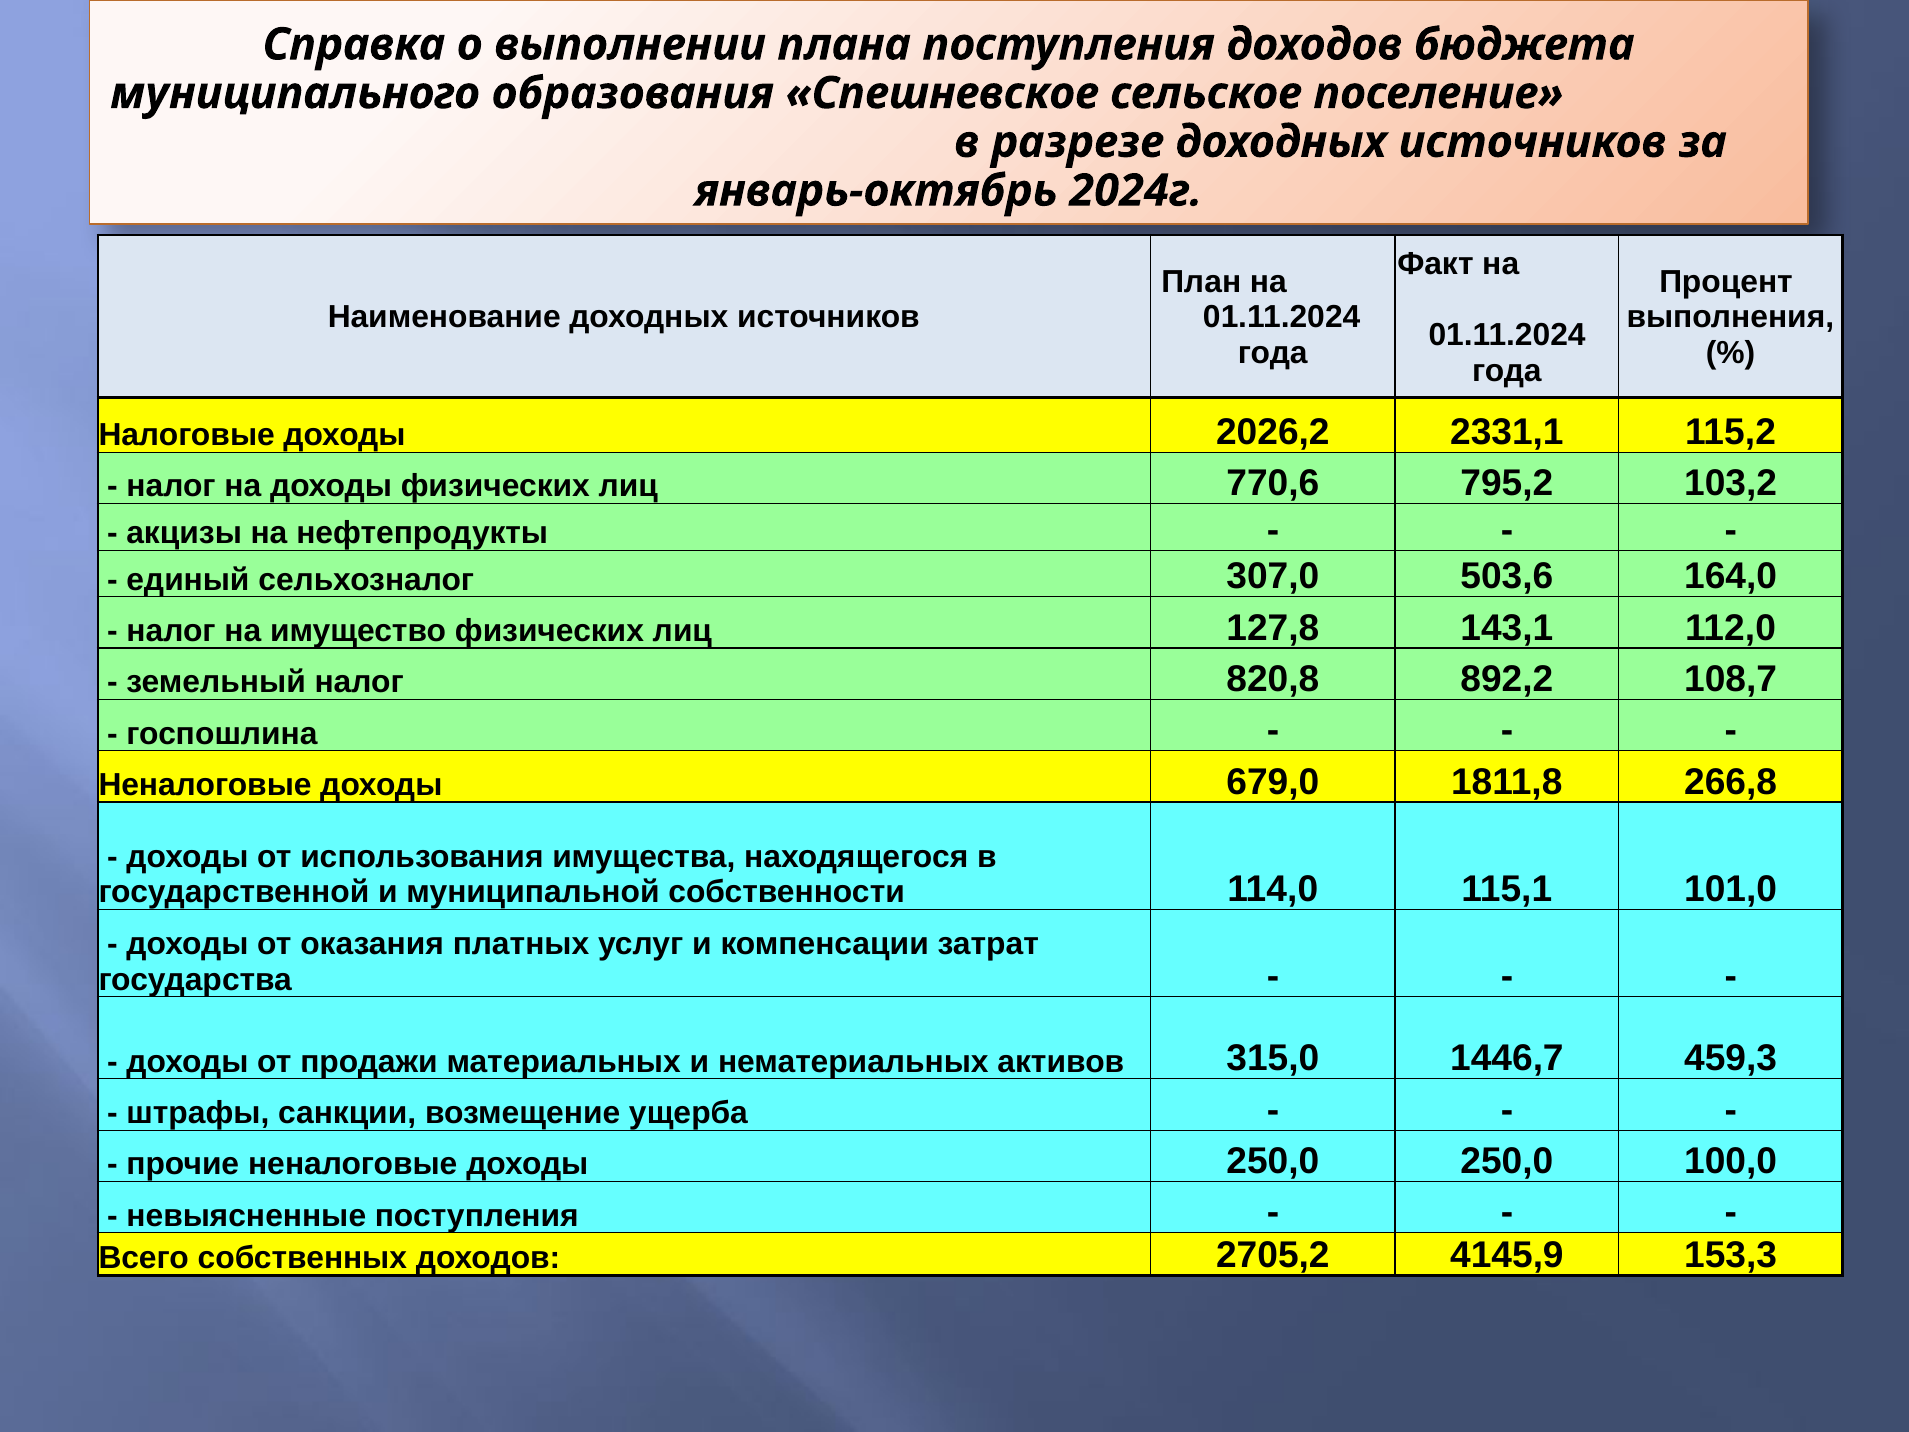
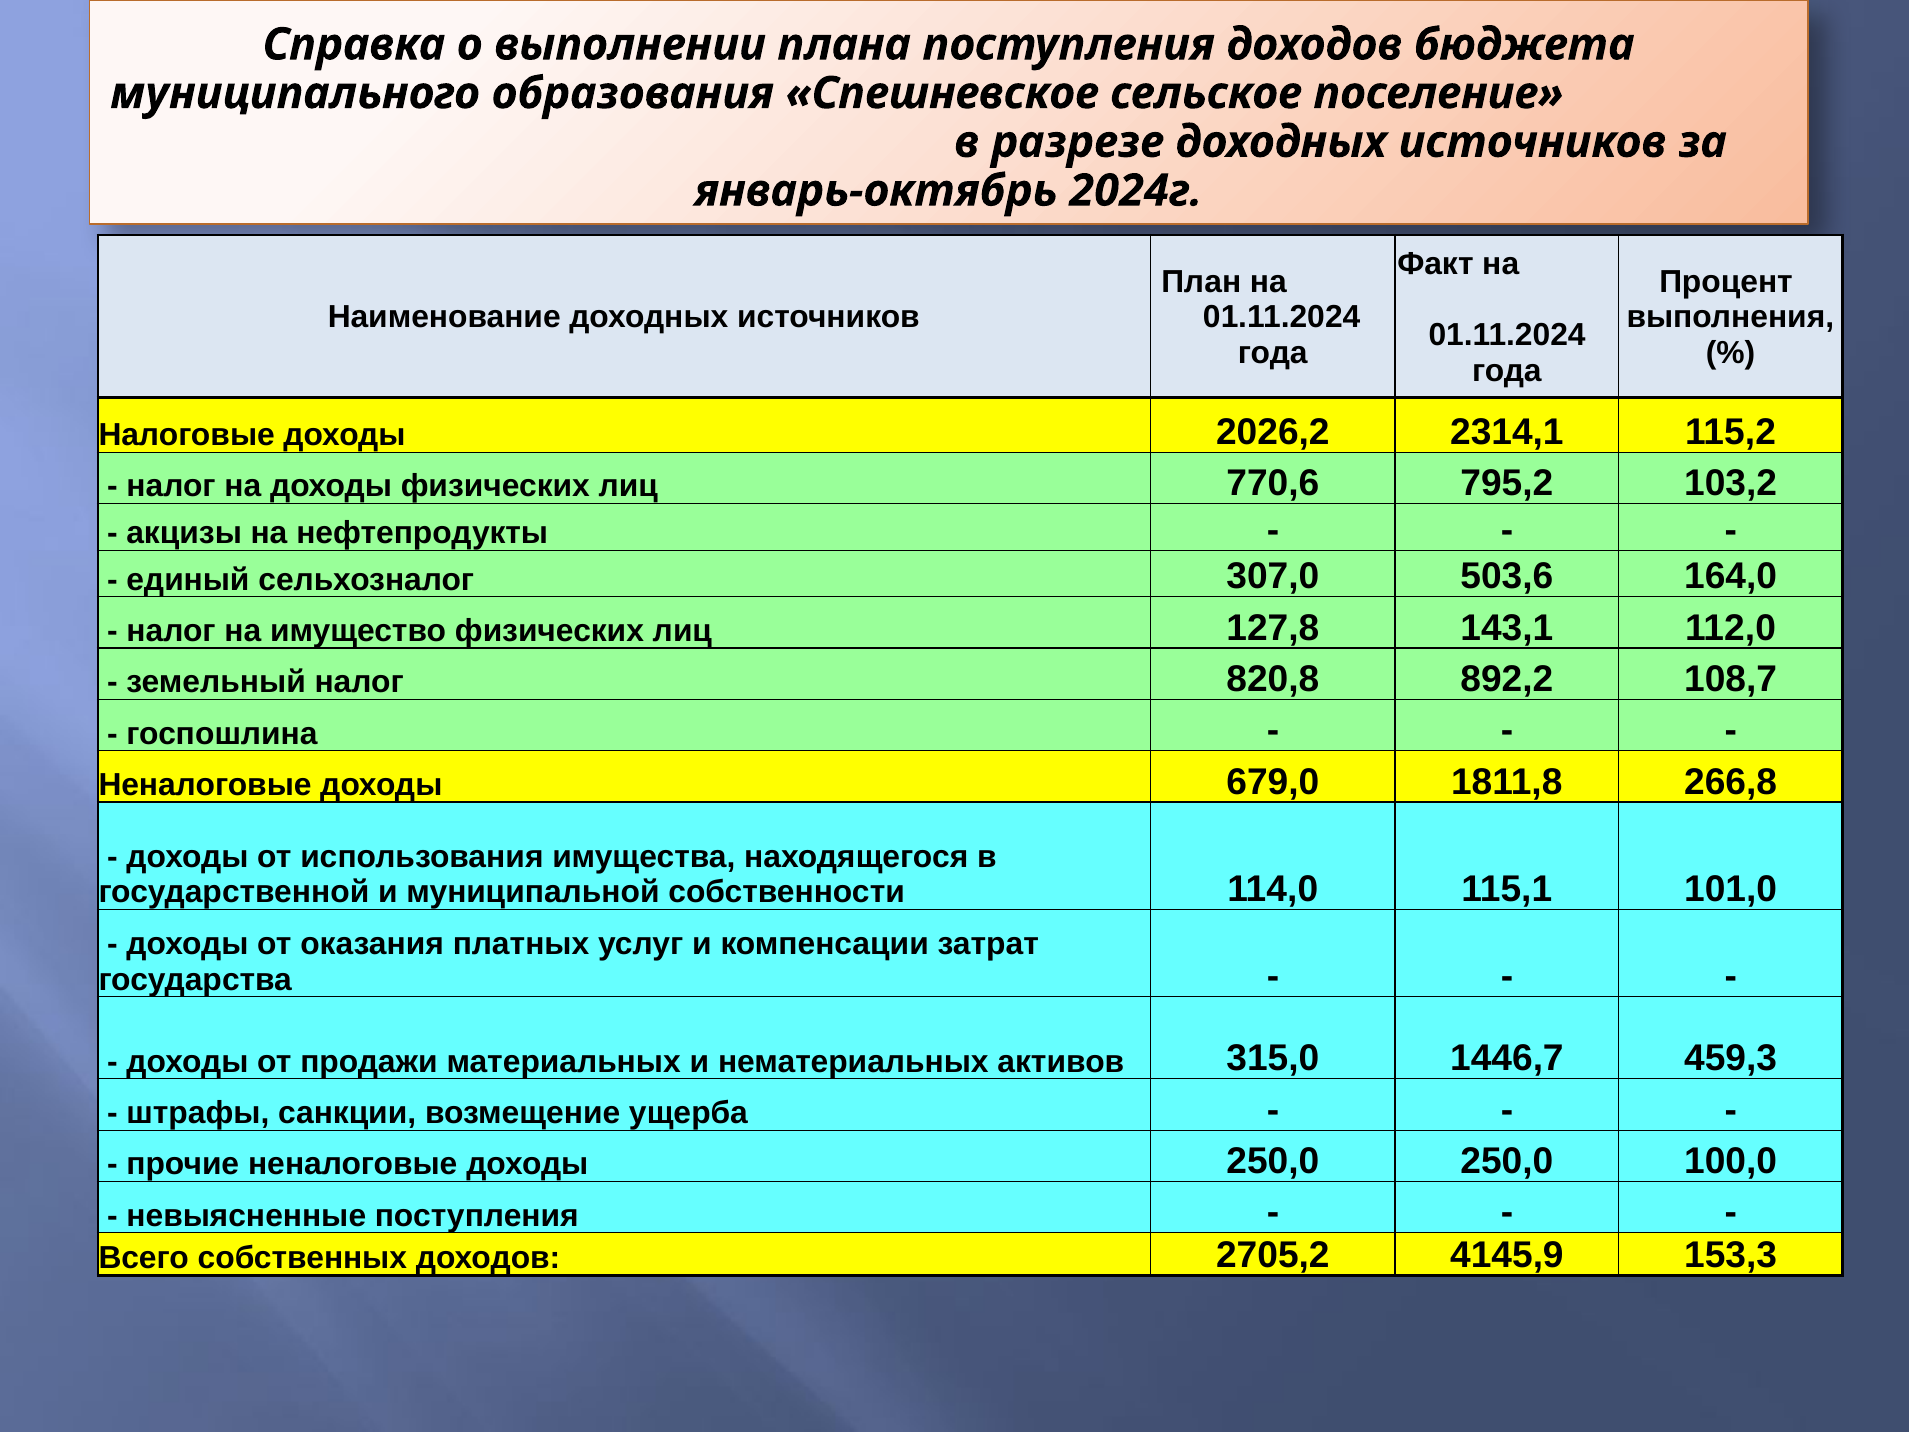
2331,1: 2331,1 -> 2314,1
